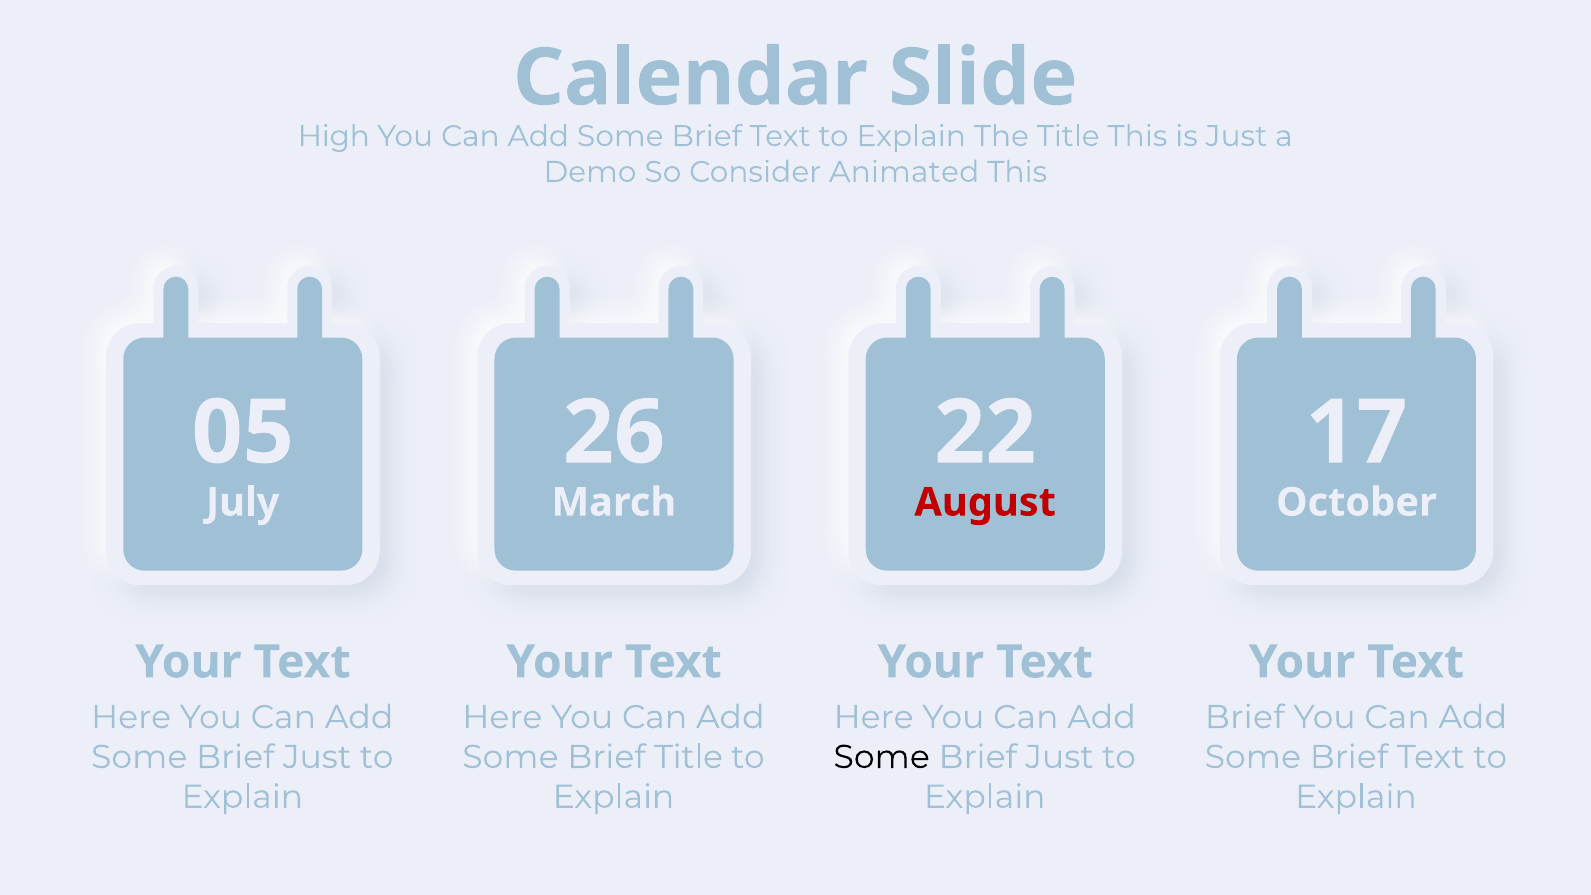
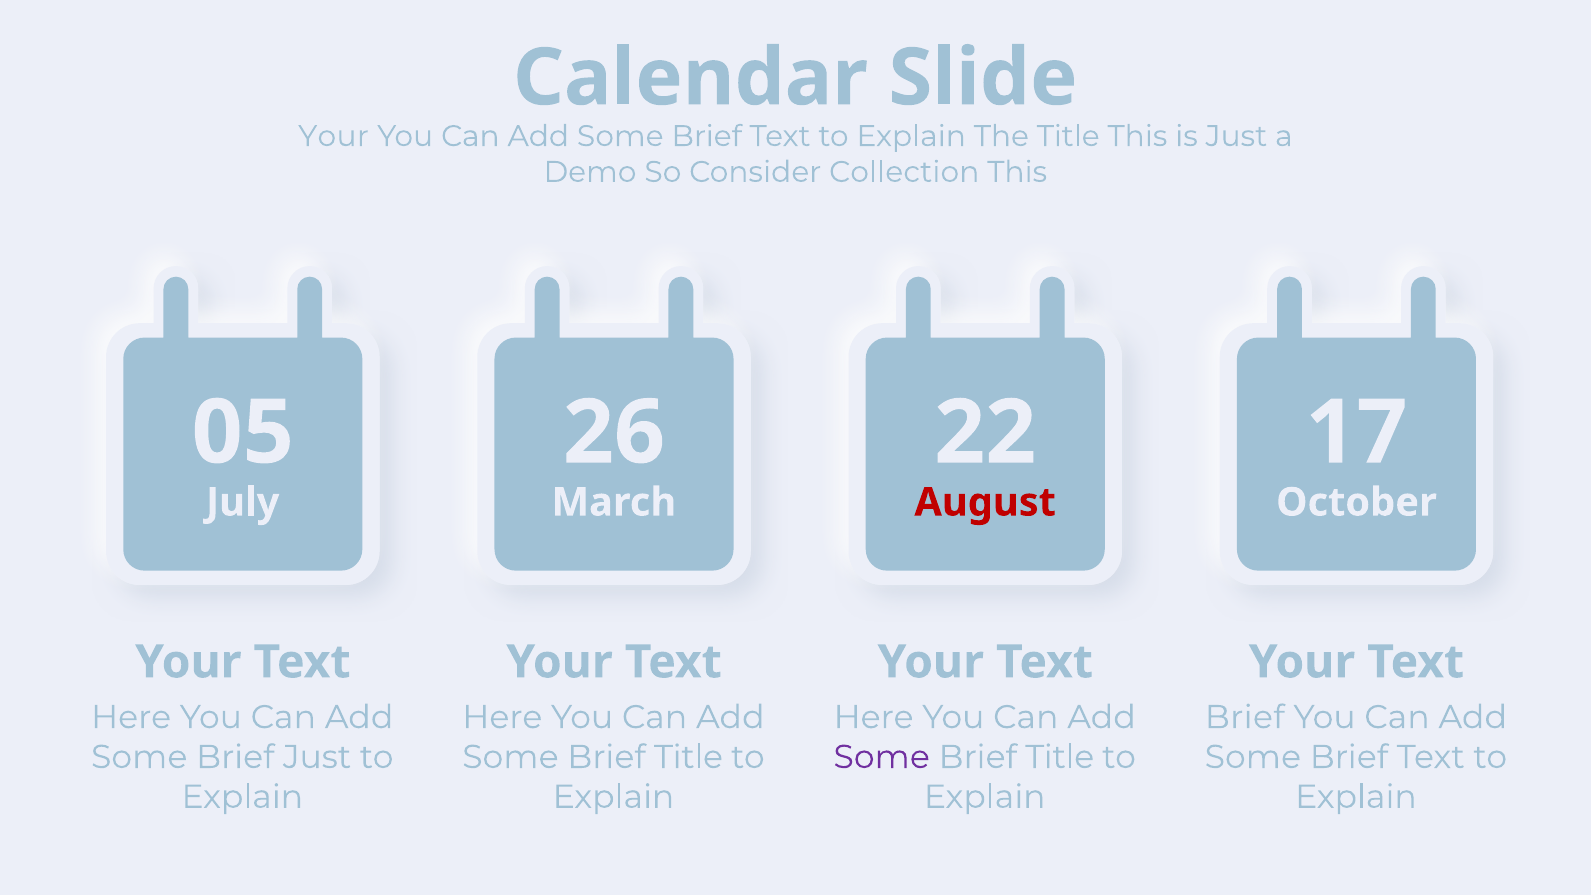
High at (334, 136): High -> Your
Animated: Animated -> Collection
Some at (882, 757) colour: black -> purple
Just at (1060, 757): Just -> Title
